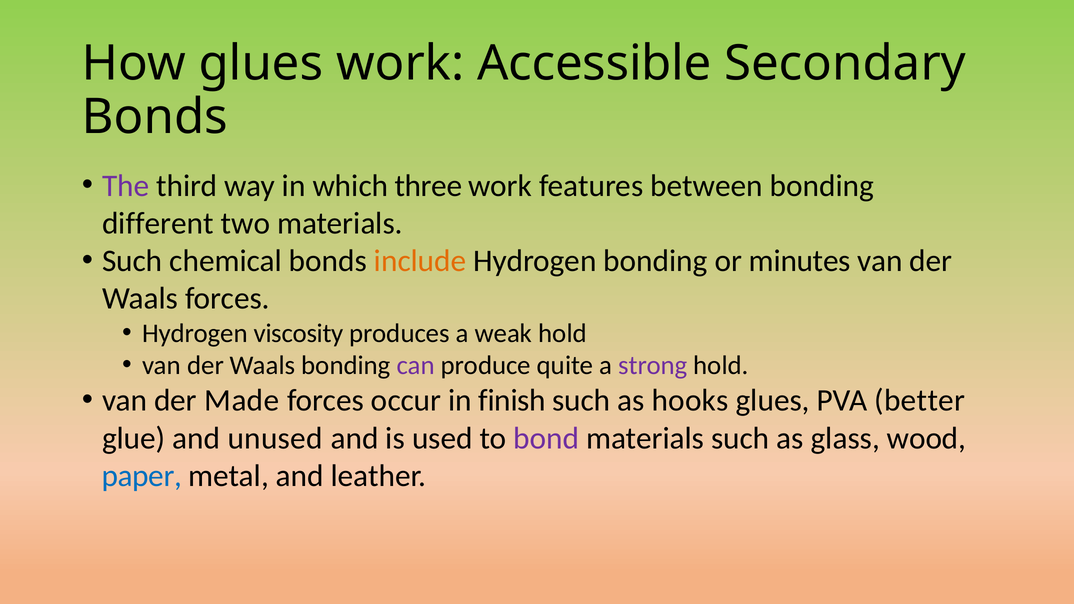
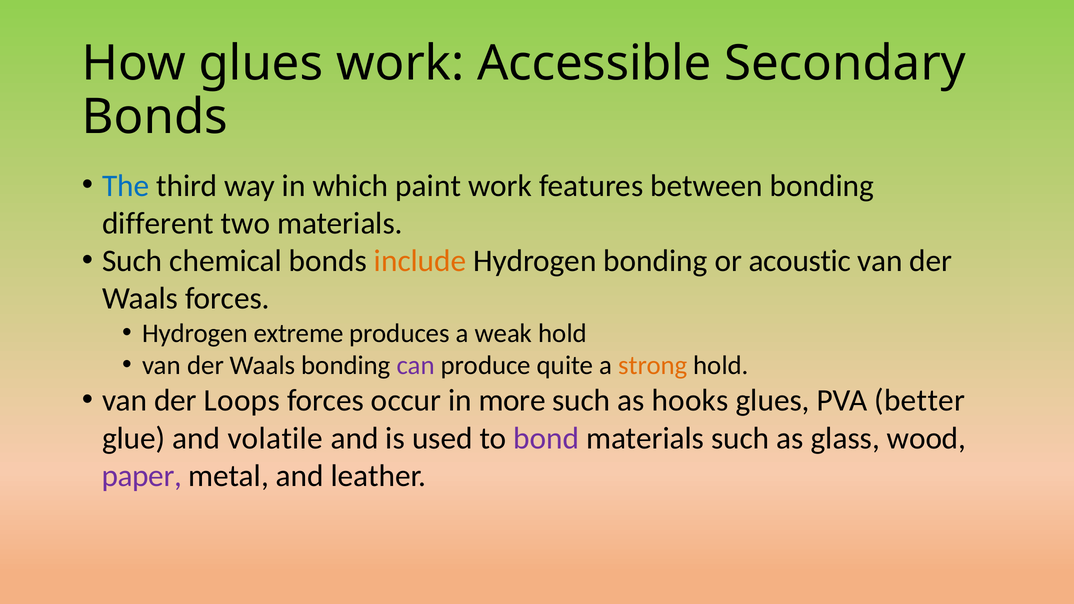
The colour: purple -> blue
three: three -> paint
minutes: minutes -> acoustic
viscosity: viscosity -> extreme
strong colour: purple -> orange
Made: Made -> Loops
finish: finish -> more
unused: unused -> volatile
paper colour: blue -> purple
